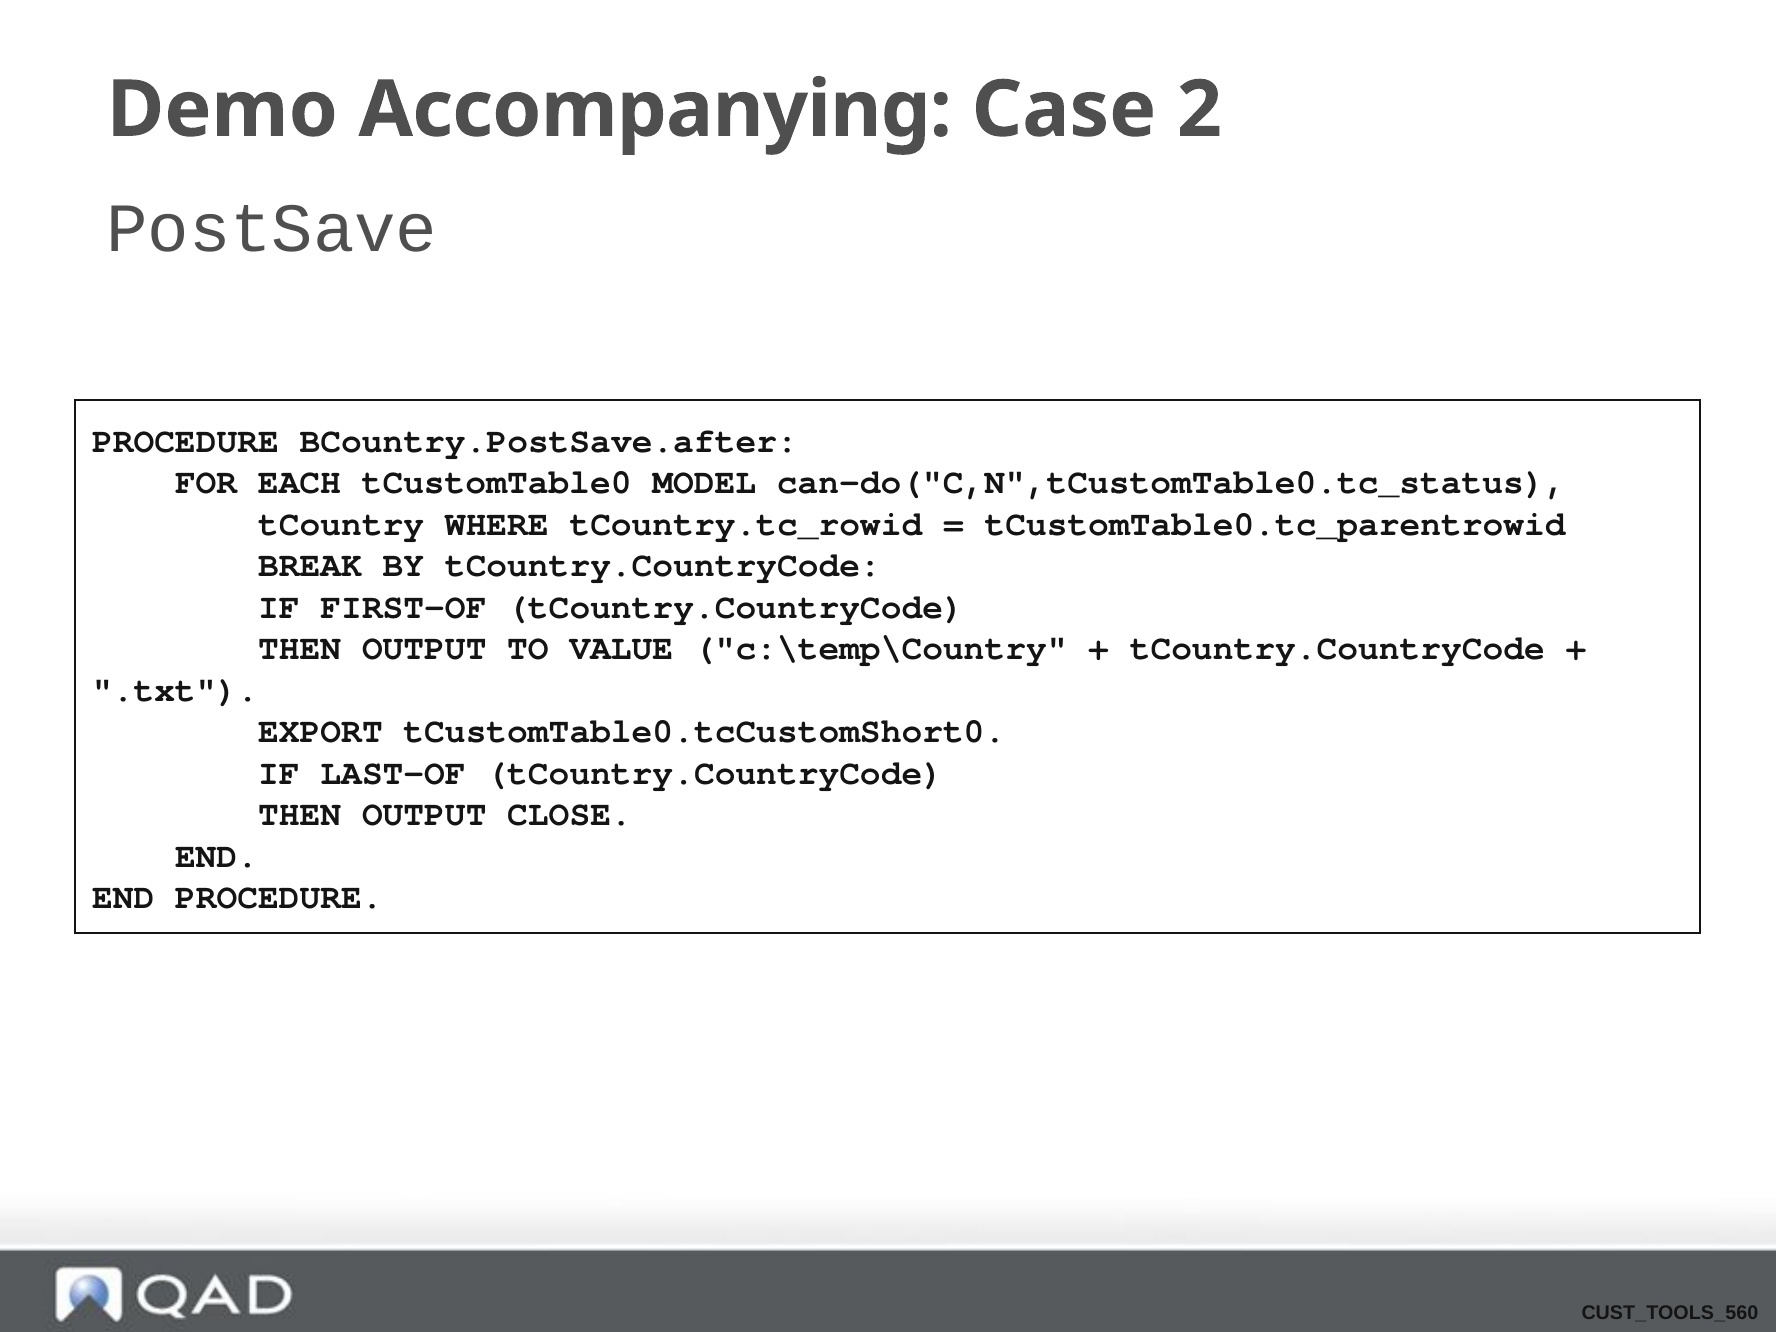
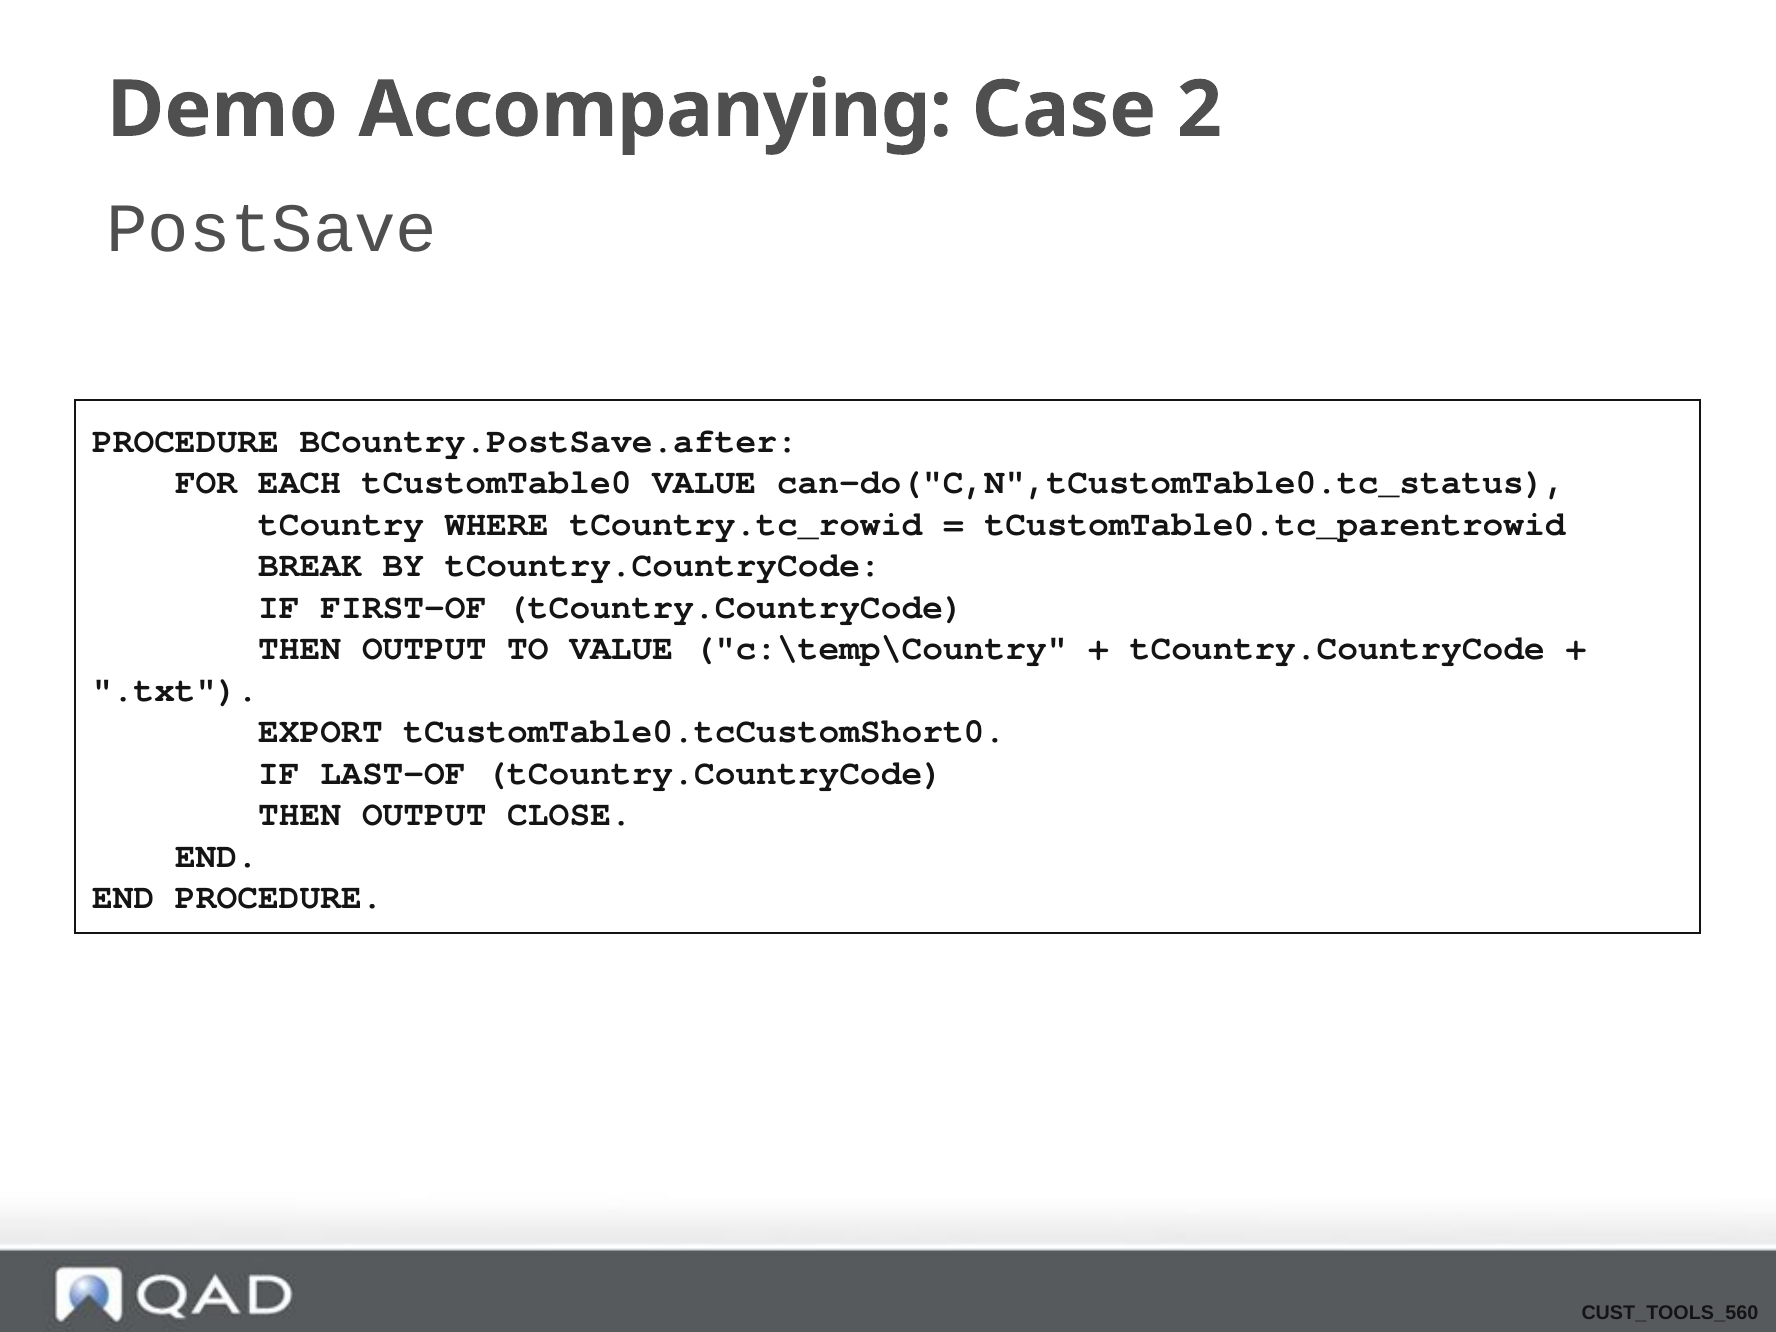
tCustomTable0 MODEL: MODEL -> VALUE
